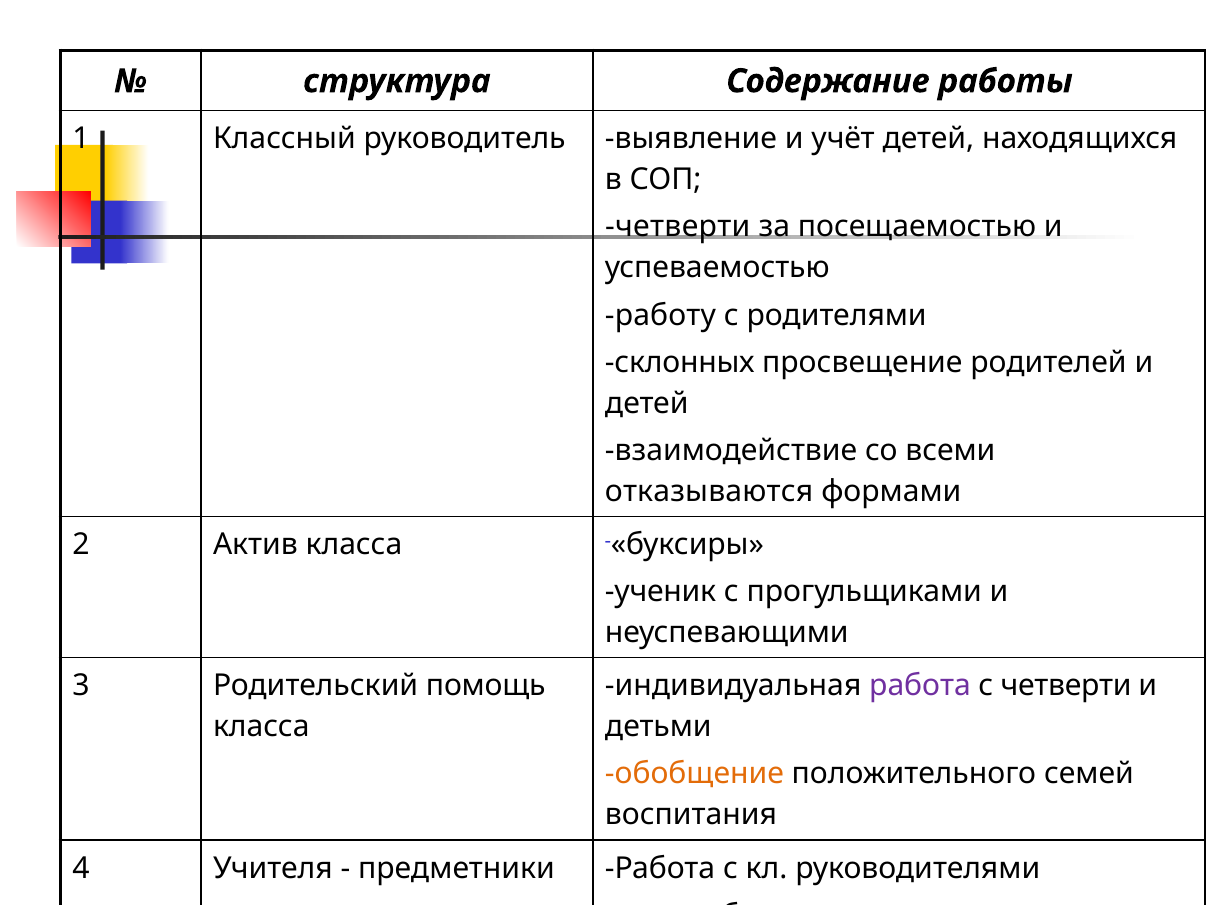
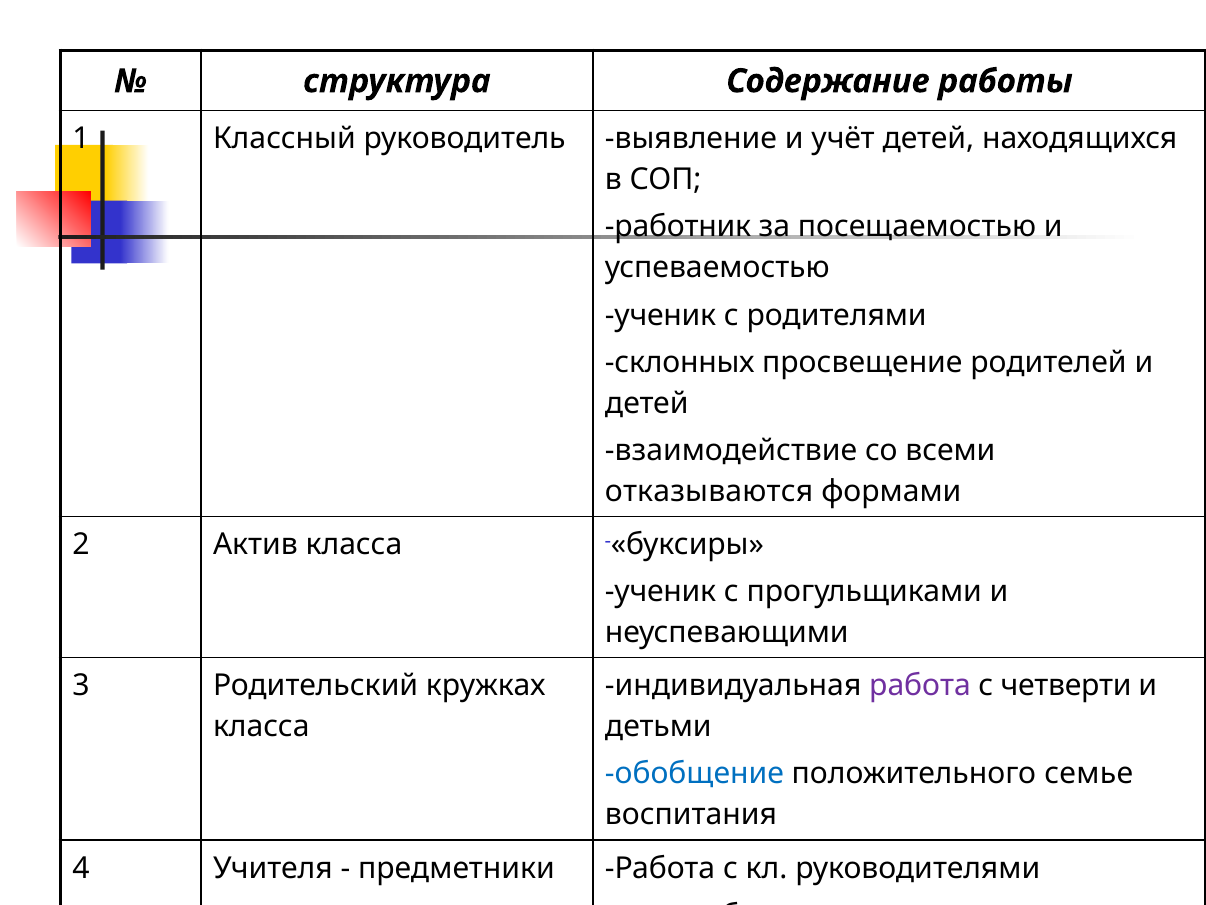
четверти at (678, 227): четверти -> работник
работу at (660, 315): работу -> ученик
помощь: помощь -> кружках
обобщение colour: orange -> blue
семей: семей -> семье
